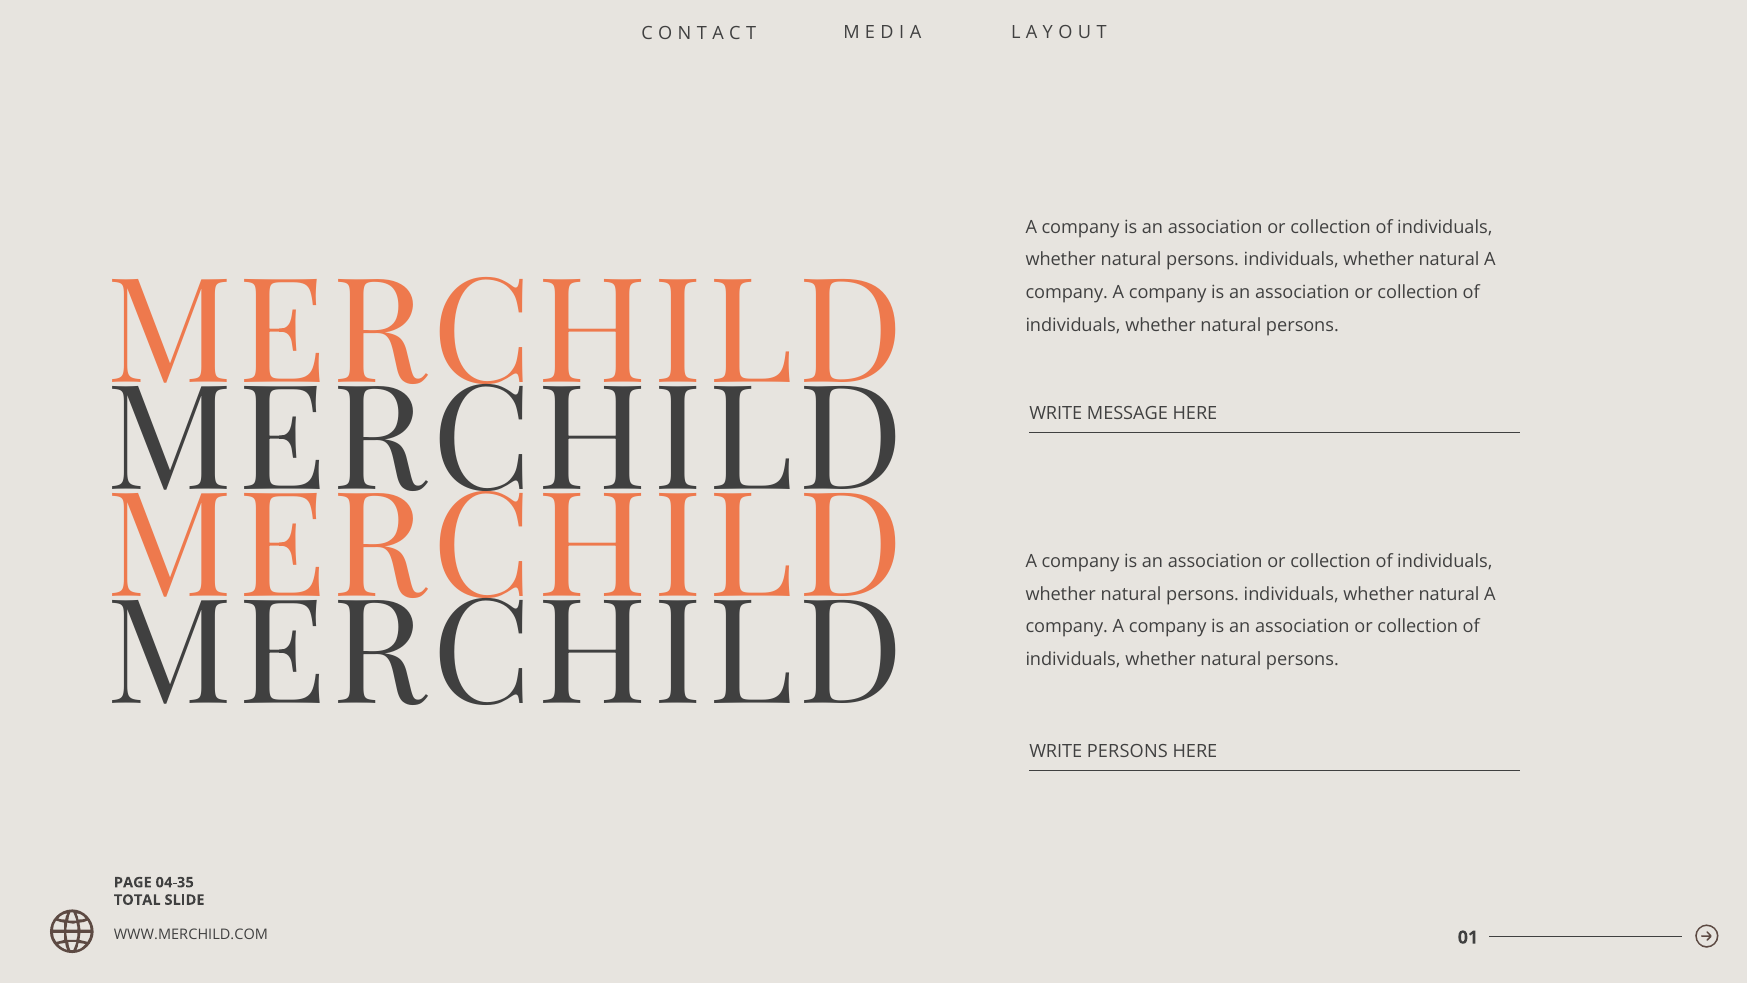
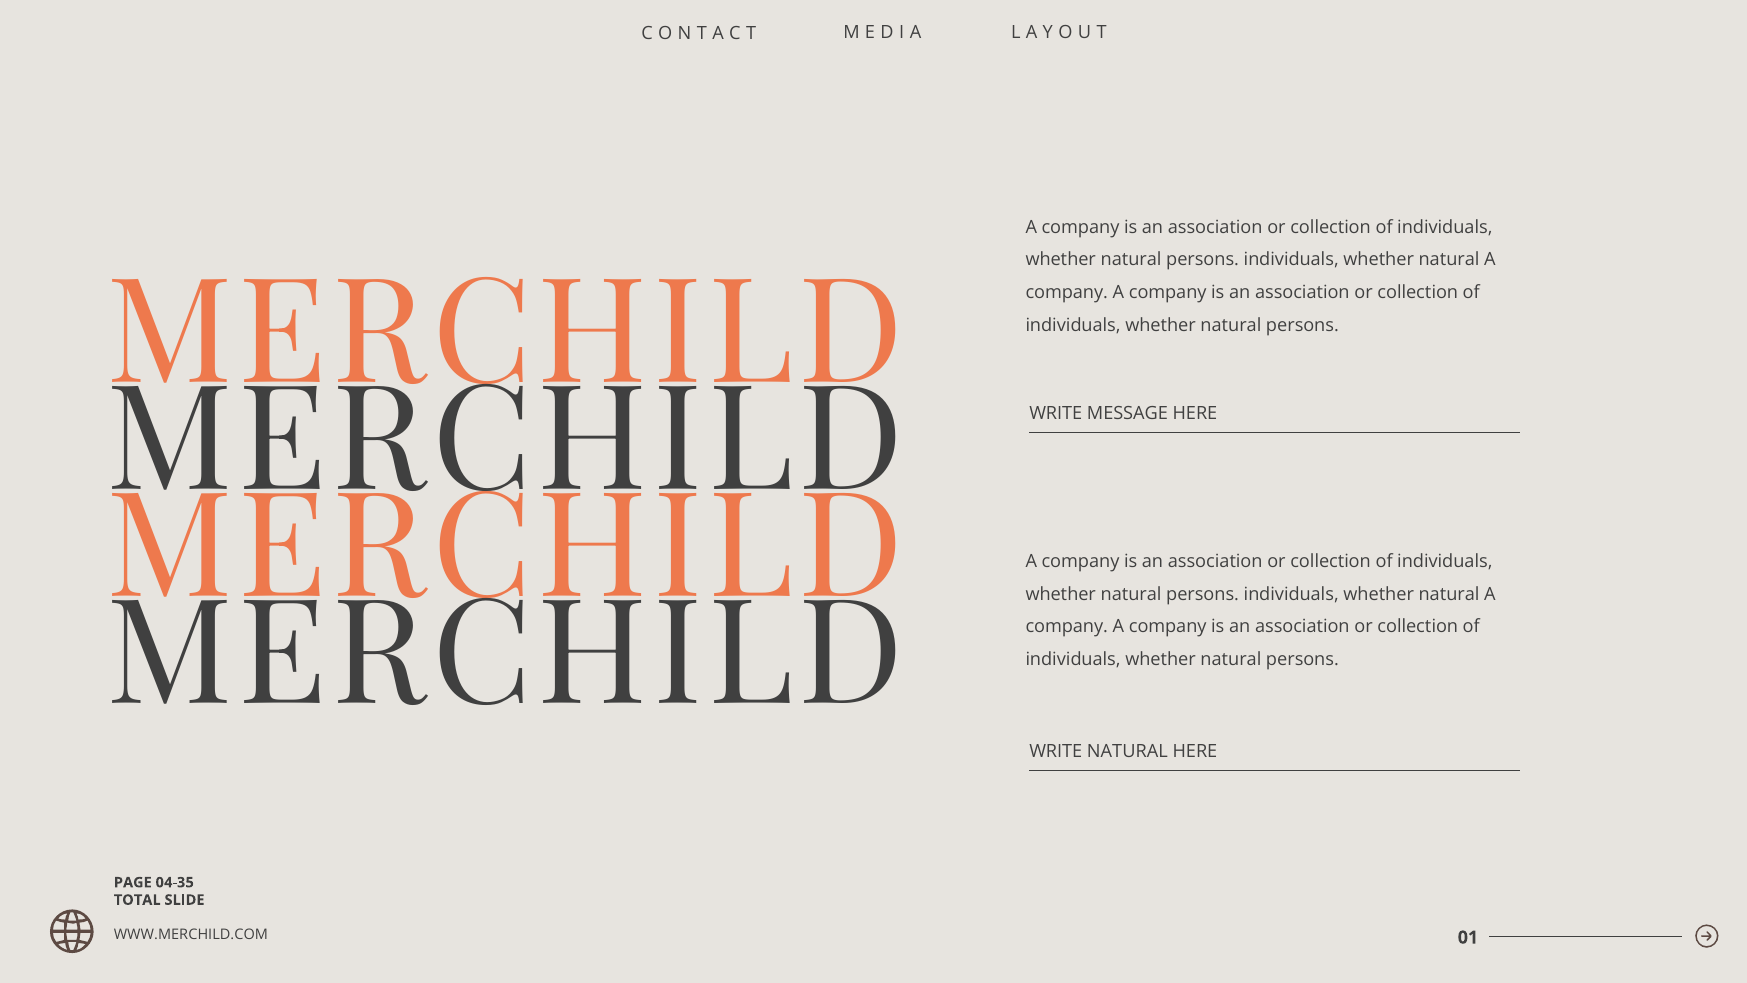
WRITE PERSONS: PERSONS -> NATURAL
